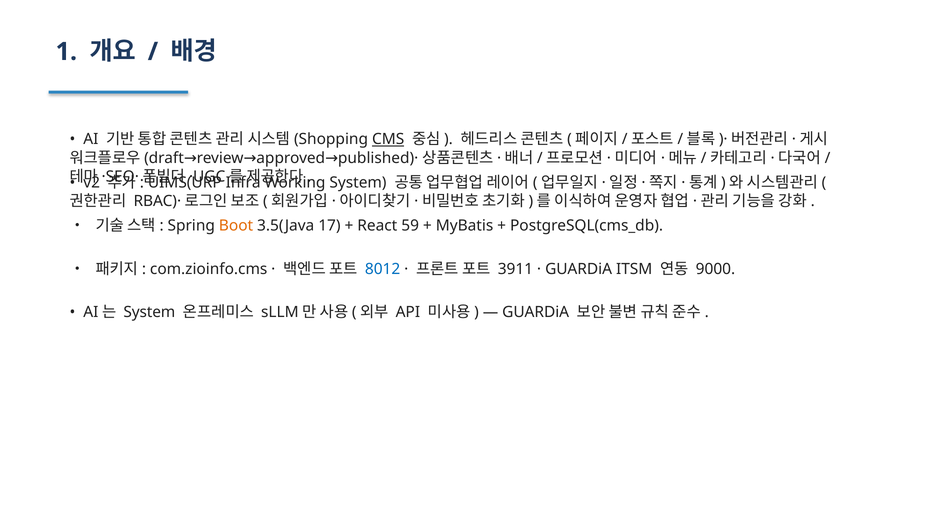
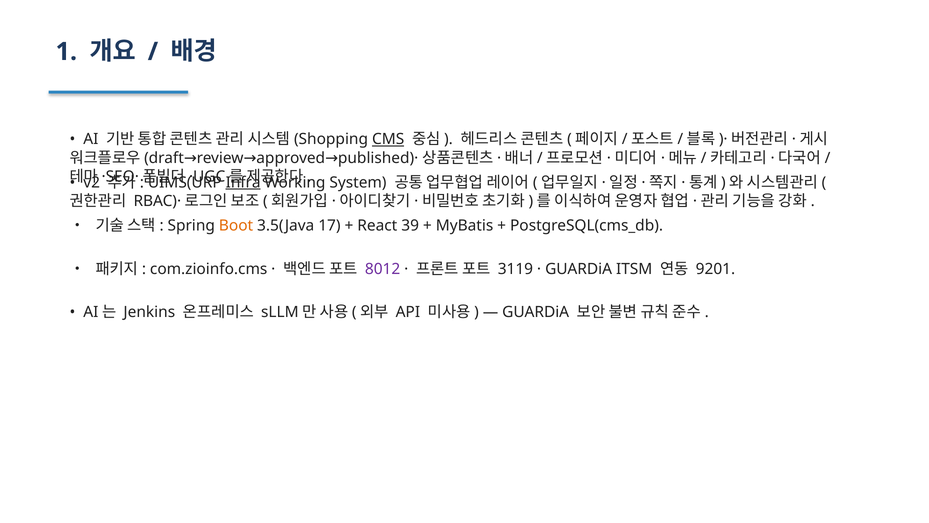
Infra underline: none -> present
59: 59 -> 39
8012 colour: blue -> purple
3911: 3911 -> 3119
9000: 9000 -> 9201
System at (149, 312): System -> Jenkins
